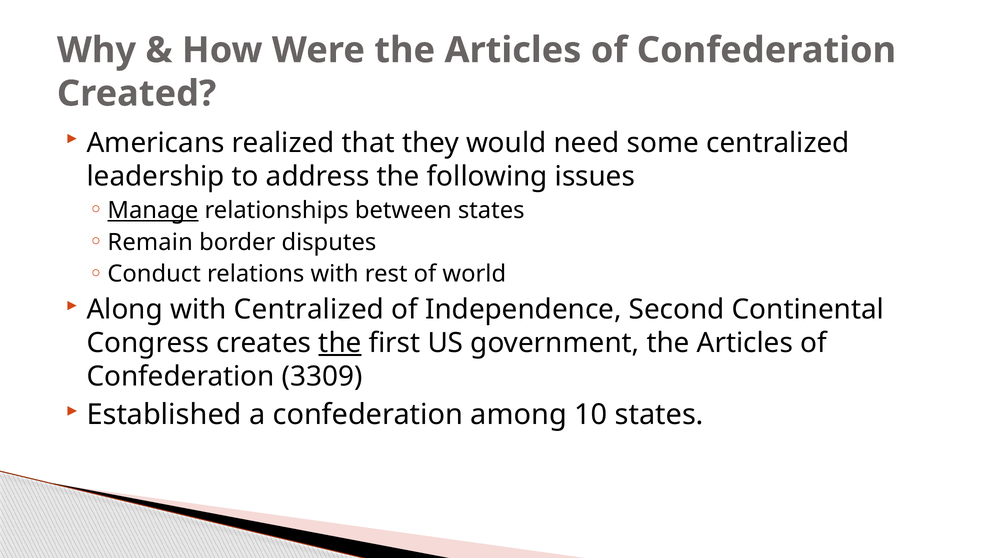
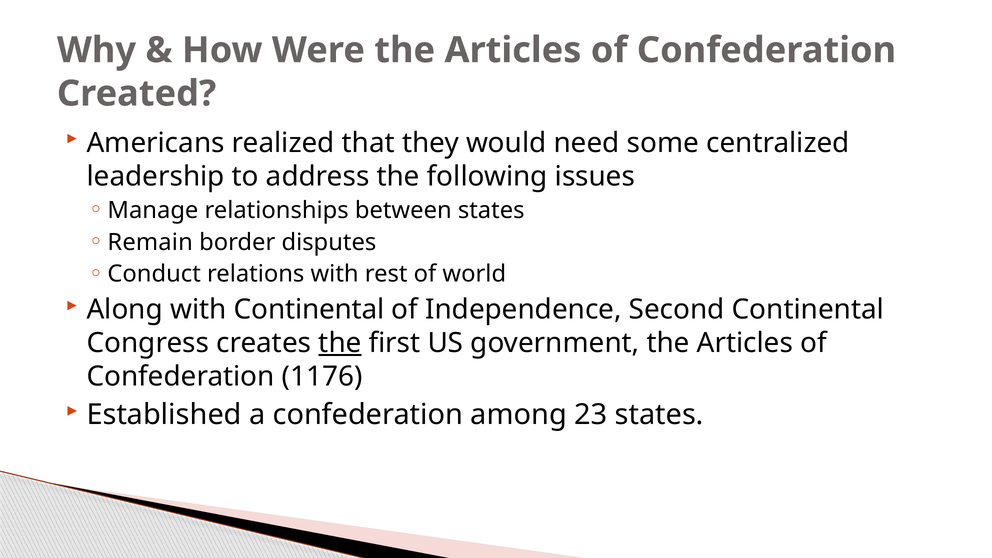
Manage underline: present -> none
with Centralized: Centralized -> Continental
3309: 3309 -> 1176
10: 10 -> 23
